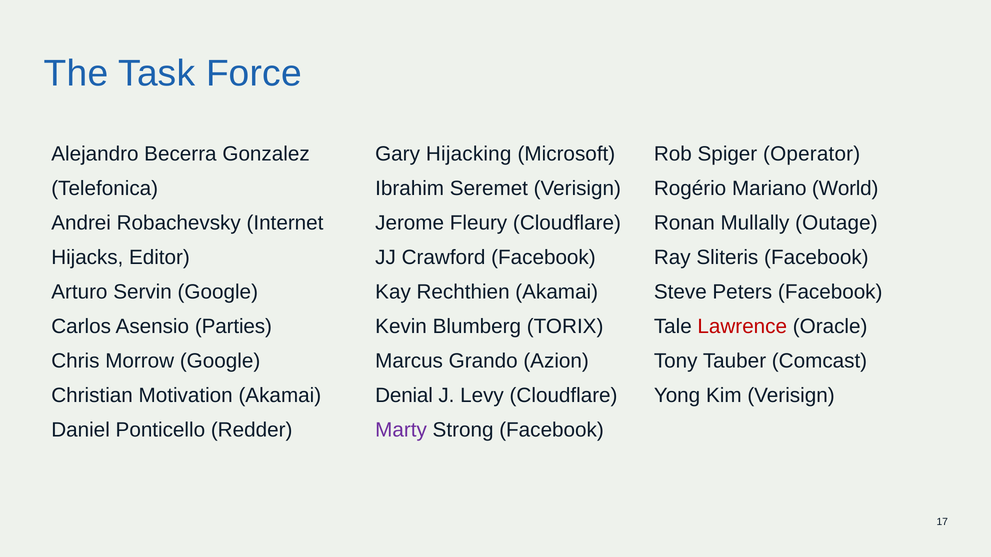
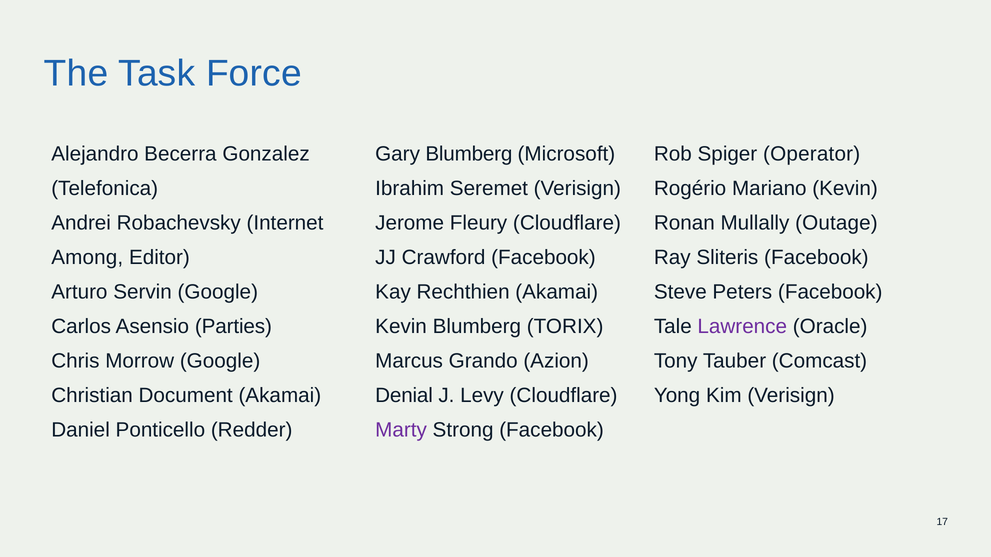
Gary Hijacking: Hijacking -> Blumberg
Mariano World: World -> Kevin
Hijacks: Hijacks -> Among
Lawrence colour: red -> purple
Motivation: Motivation -> Document
